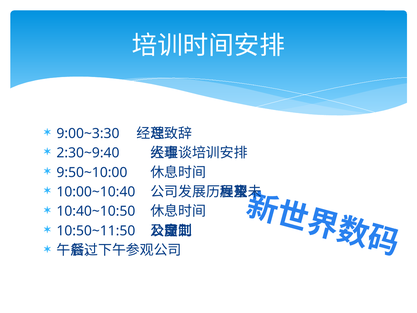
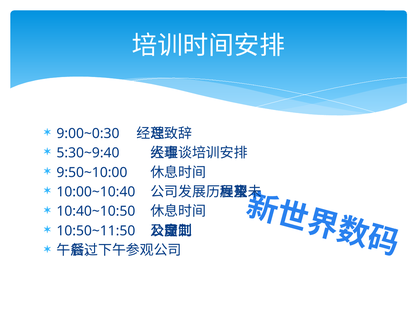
9:00~3:30: 9:00~3:30 -> 9:00~0:30
2:30~9:40: 2:30~9:40 -> 5:30~9:40
